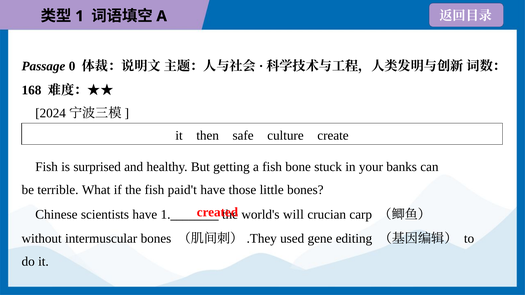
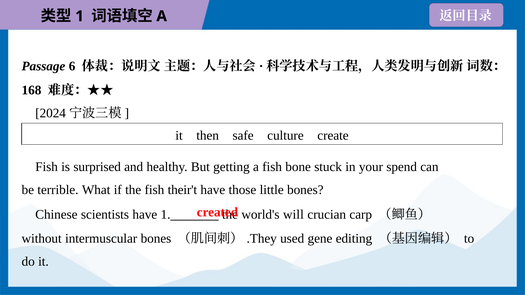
0: 0 -> 6
banks: banks -> spend
paid't: paid't -> their't
